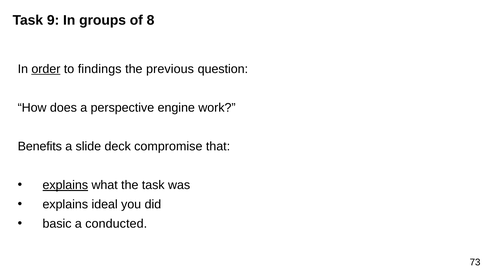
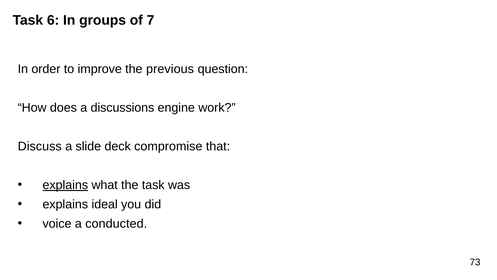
9: 9 -> 6
8: 8 -> 7
order underline: present -> none
findings: findings -> improve
perspective: perspective -> discussions
Benefits: Benefits -> Discuss
basic: basic -> voice
